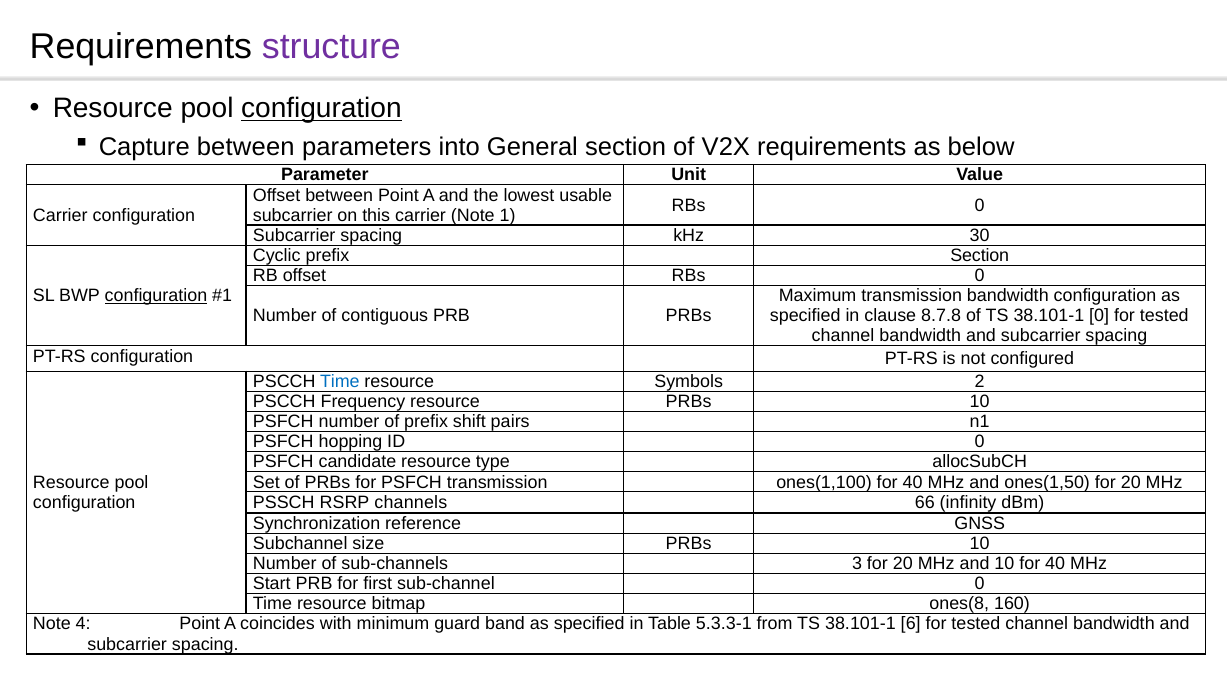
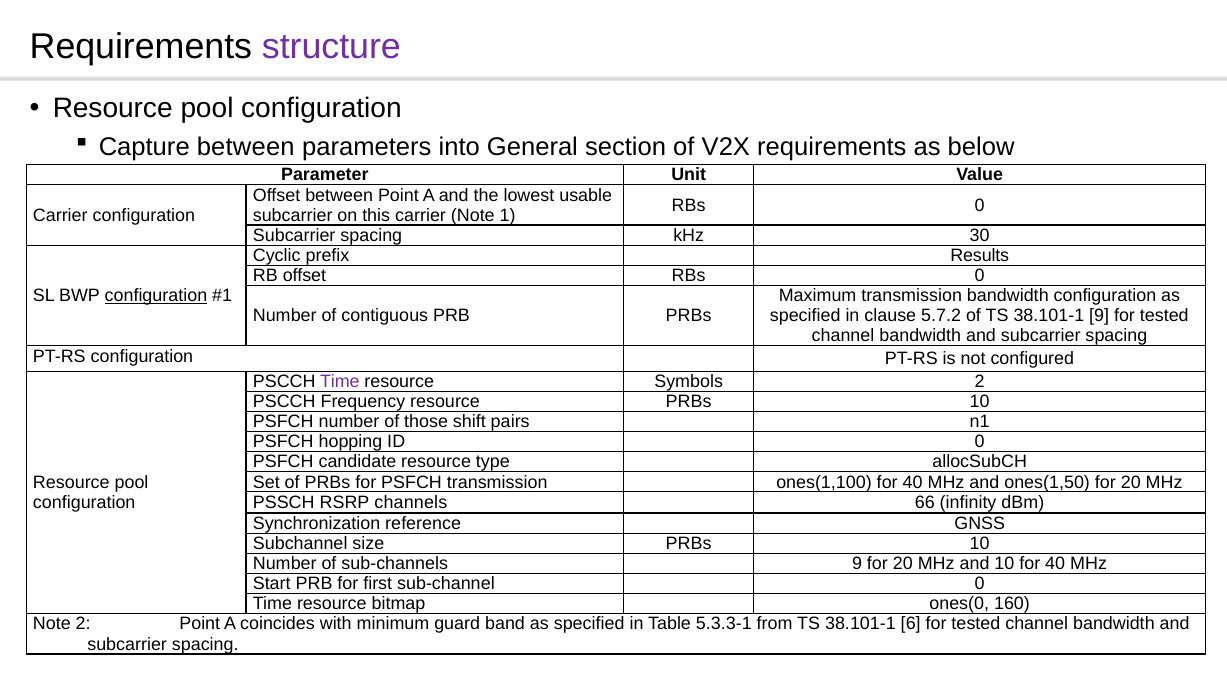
configuration at (321, 108) underline: present -> none
prefix Section: Section -> Results
8.7.8: 8.7.8 -> 5.7.2
38.101-1 0: 0 -> 9
Time at (340, 382) colour: blue -> purple
of prefix: prefix -> those
sub-channels 3: 3 -> 9
ones(8: ones(8 -> ones(0
Note 4: 4 -> 2
